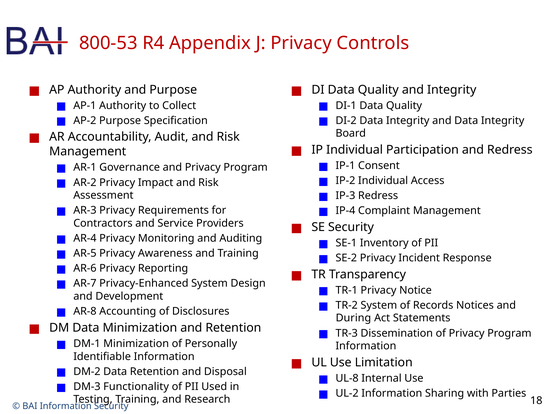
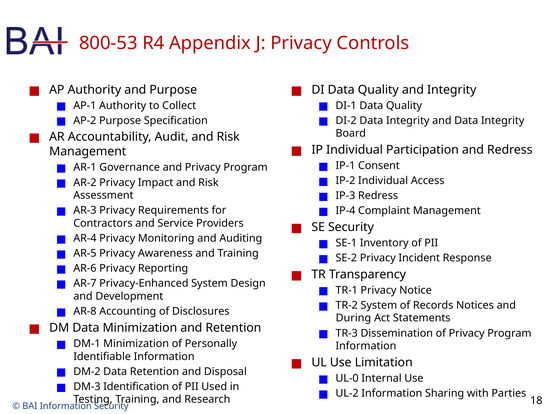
UL-8: UL-8 -> UL-0
Functionality: Functionality -> Identification
